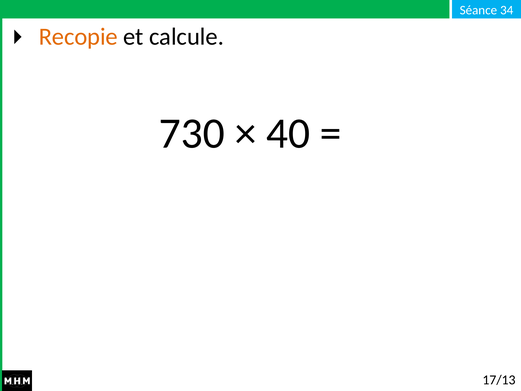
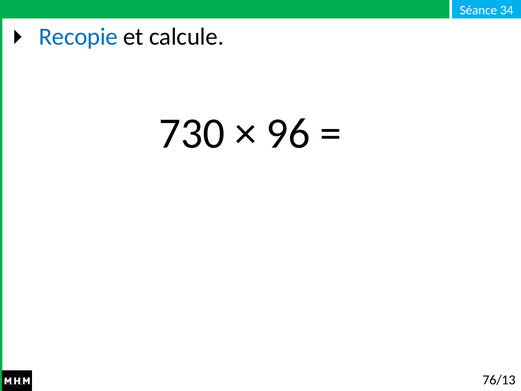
Recopie colour: orange -> blue
40: 40 -> 96
17/13: 17/13 -> 76/13
